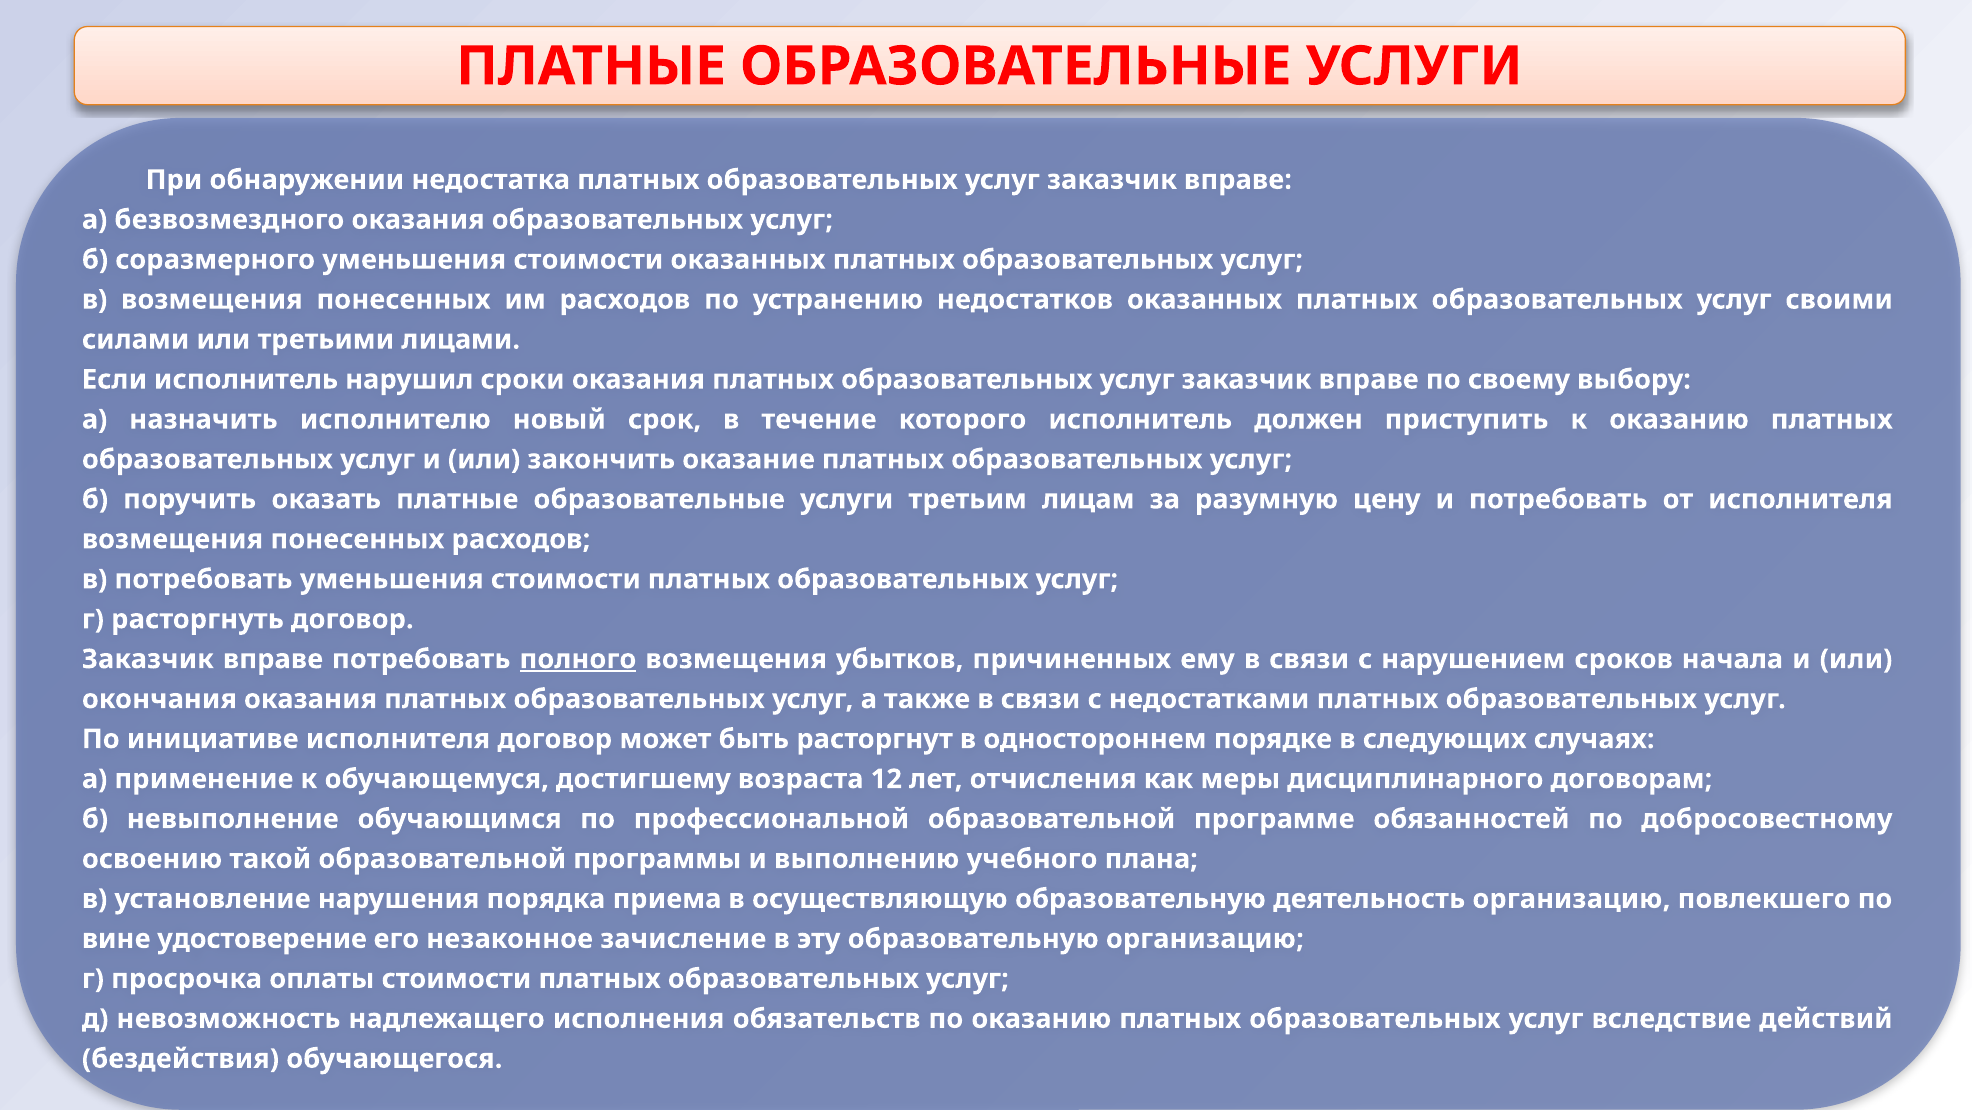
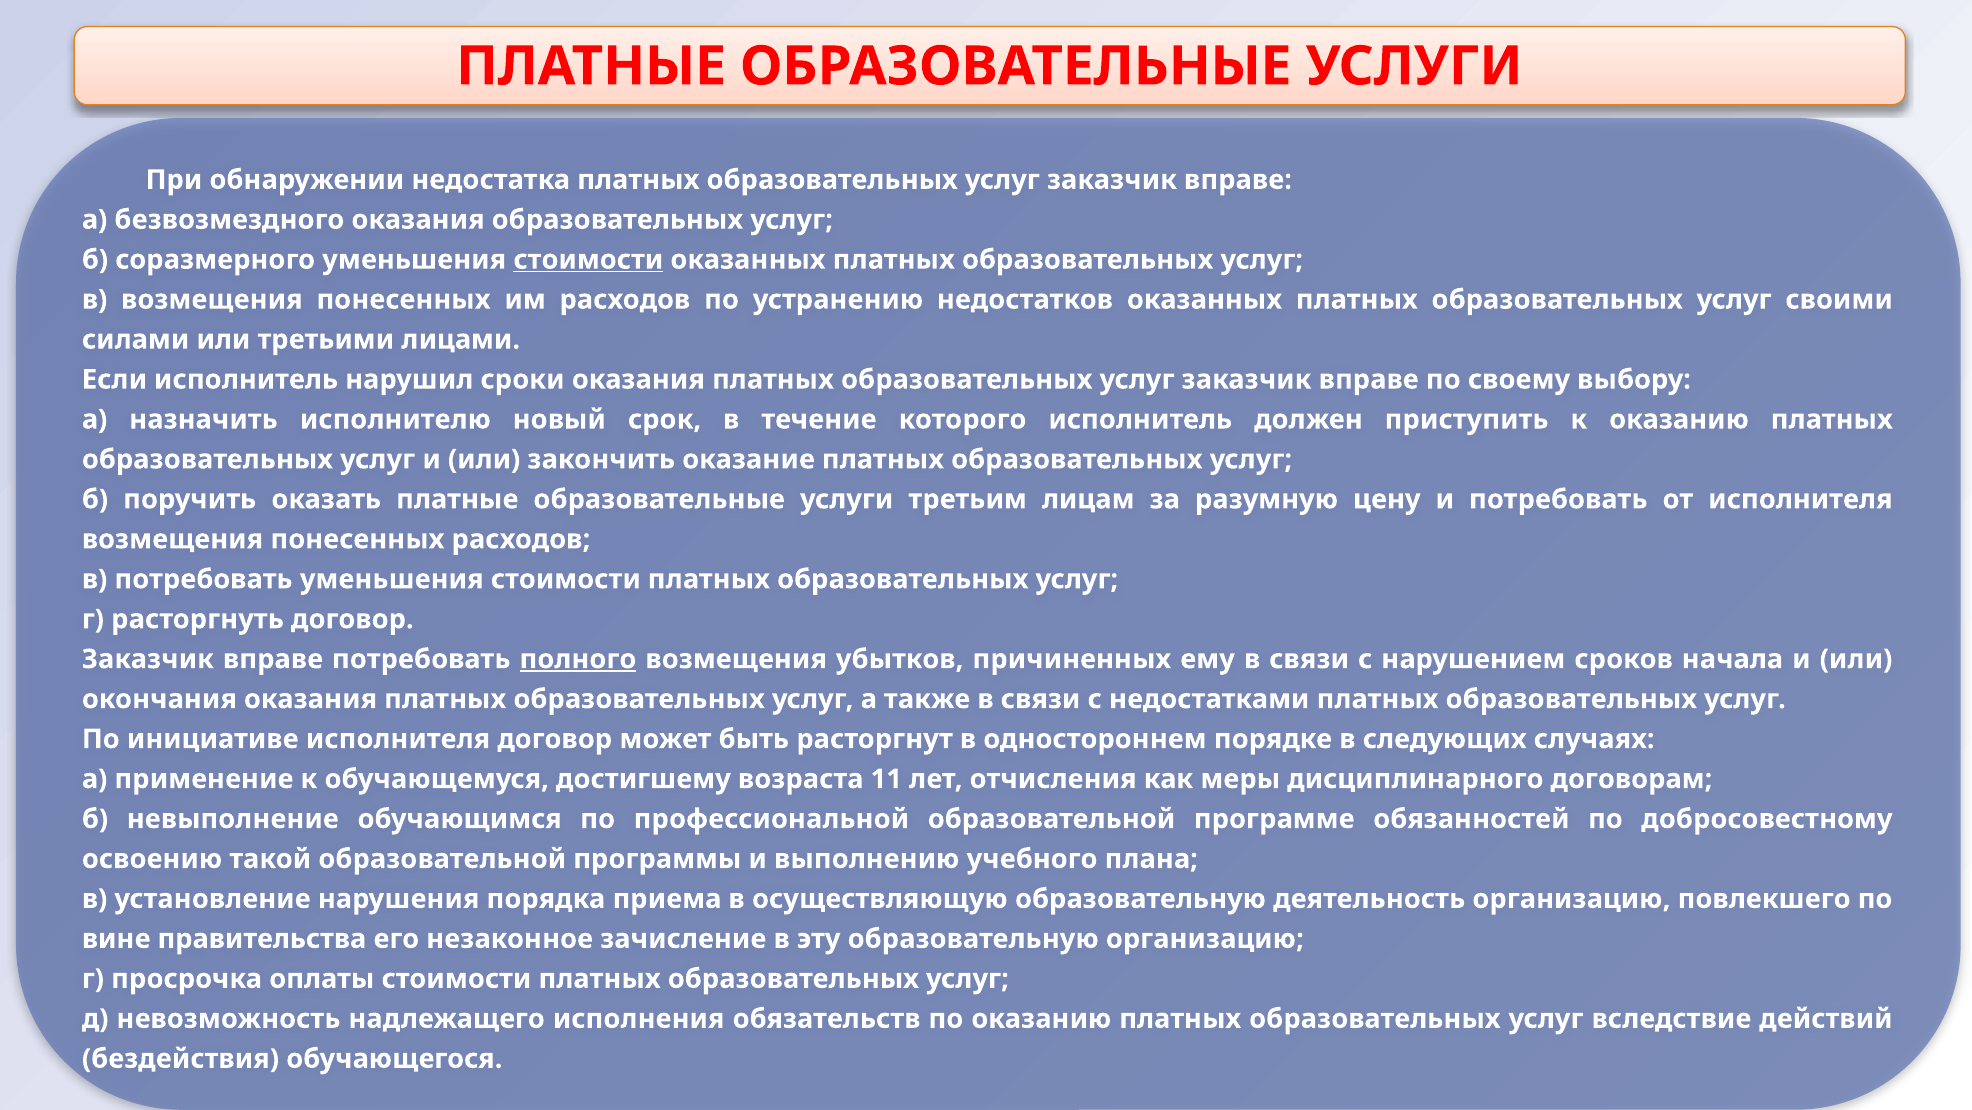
стоимости at (588, 260) underline: none -> present
12: 12 -> 11
удостоверение: удостоверение -> правительства
